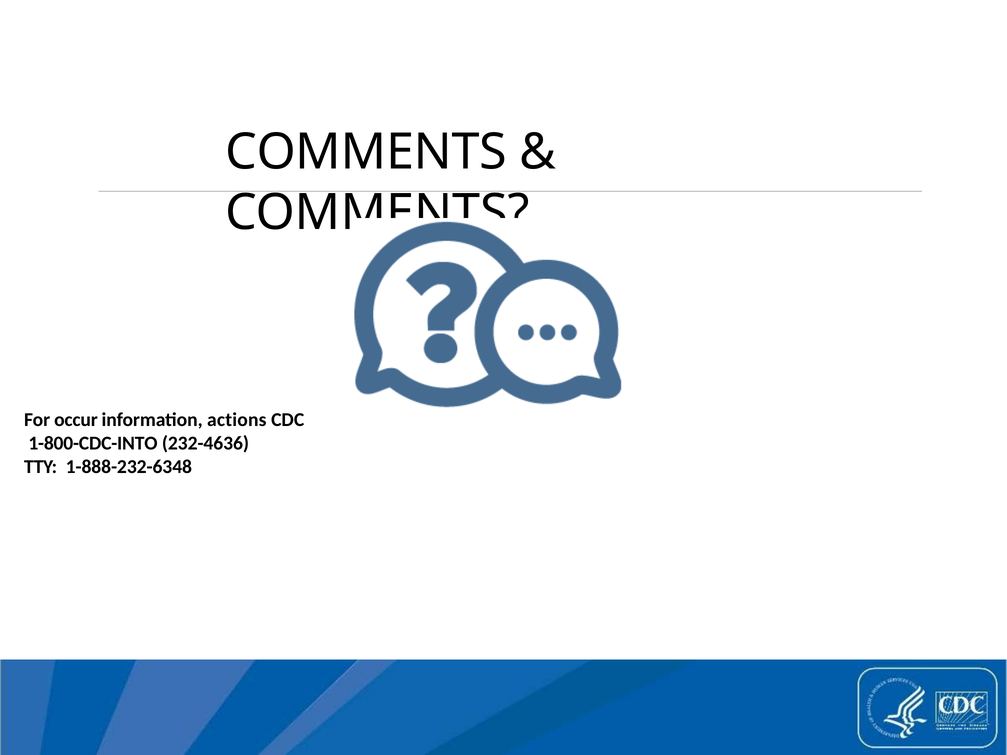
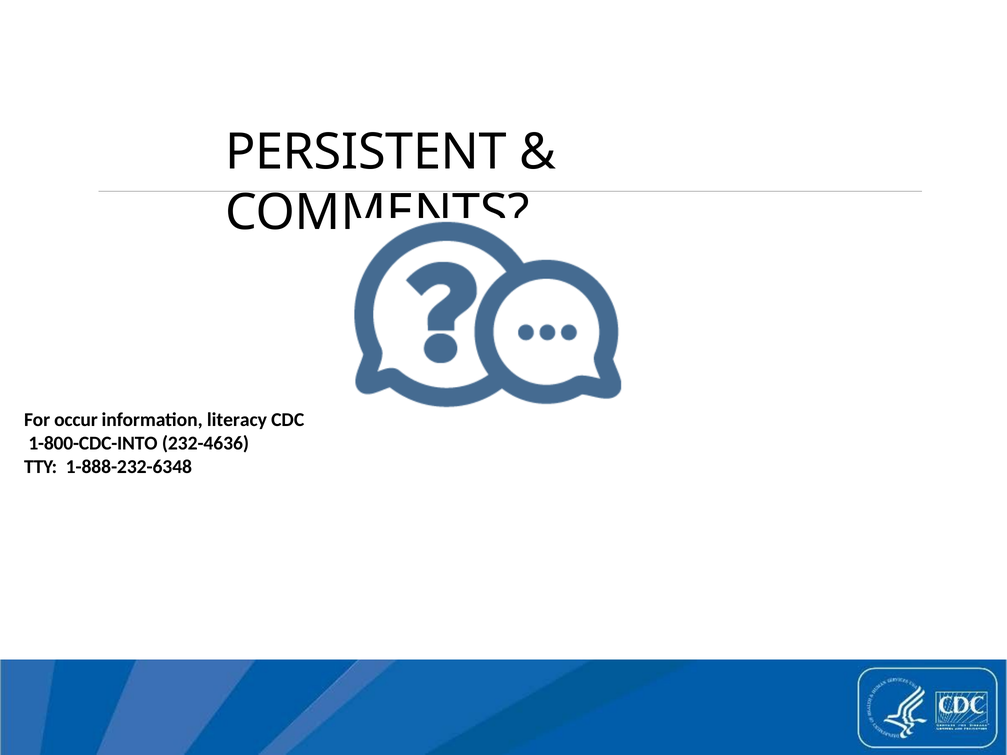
COMMENTS at (366, 152): COMMENTS -> PERSISTENT
actions: actions -> literacy
